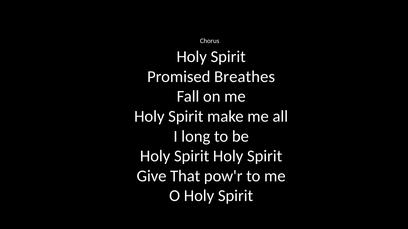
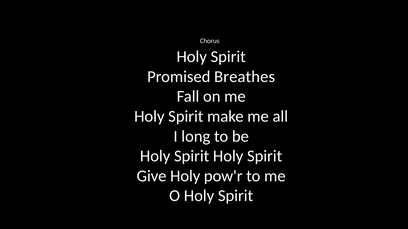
Give That: That -> Holy
